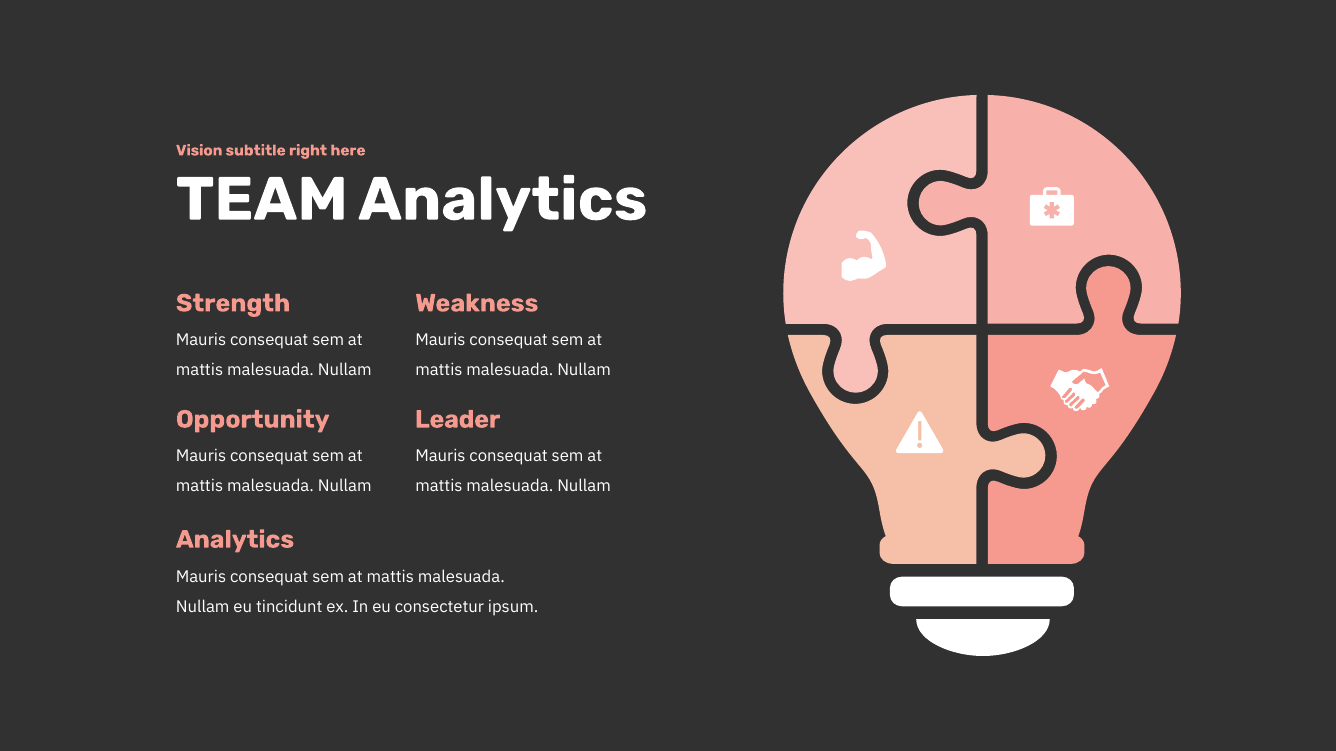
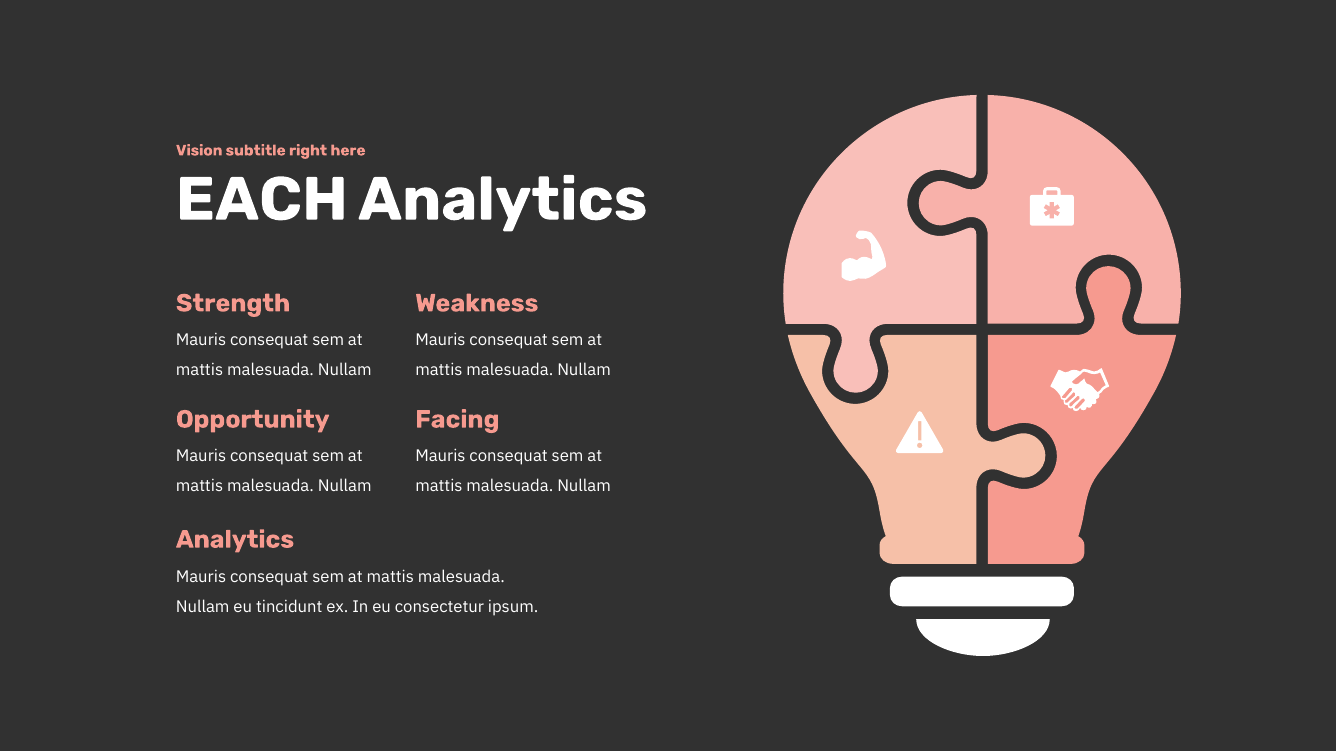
TEAM: TEAM -> EACH
Leader: Leader -> Facing
